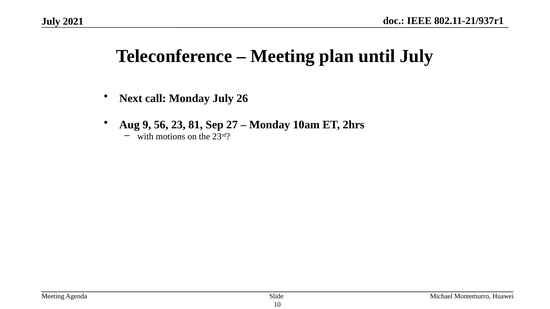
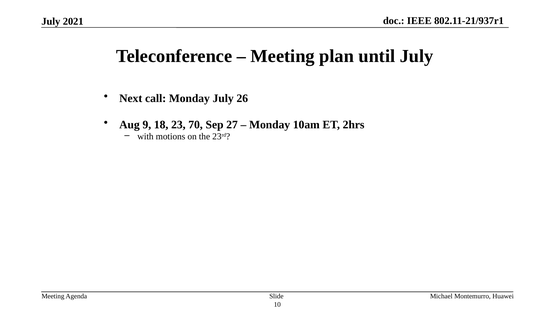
56: 56 -> 18
81: 81 -> 70
